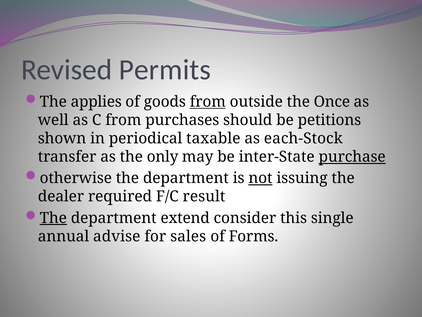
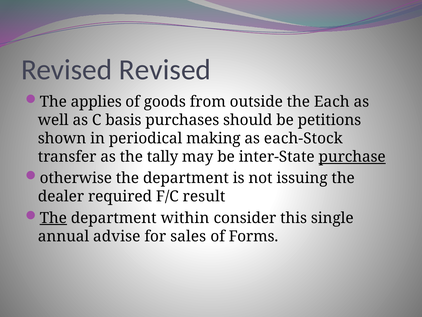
Revised Permits: Permits -> Revised
from at (208, 102) underline: present -> none
Once: Once -> Each
C from: from -> basis
taxable: taxable -> making
only: only -> tally
not underline: present -> none
extend: extend -> within
